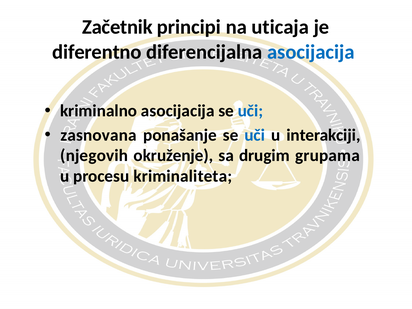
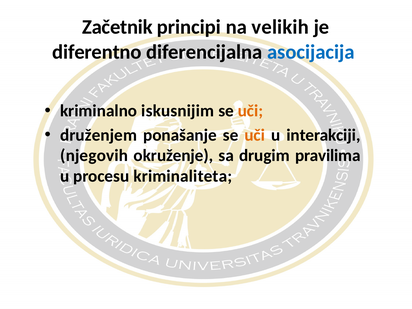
uticaja: uticaja -> velikih
kriminalno asocijacija: asocijacija -> iskusnijim
uči at (250, 111) colour: blue -> orange
zasnovana: zasnovana -> druženjem
uči at (255, 135) colour: blue -> orange
grupama: grupama -> pravilima
